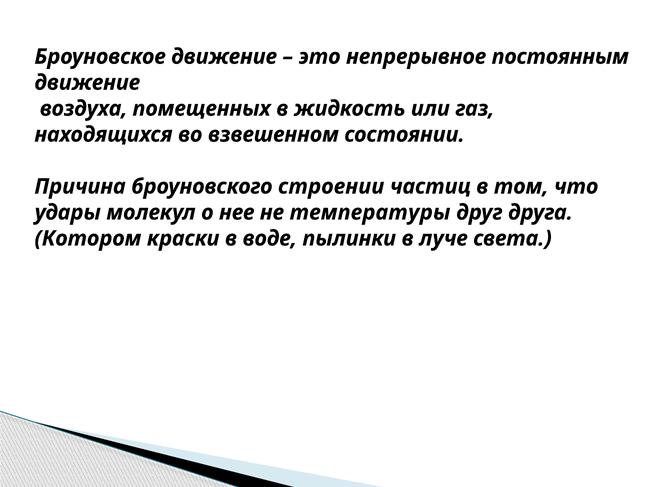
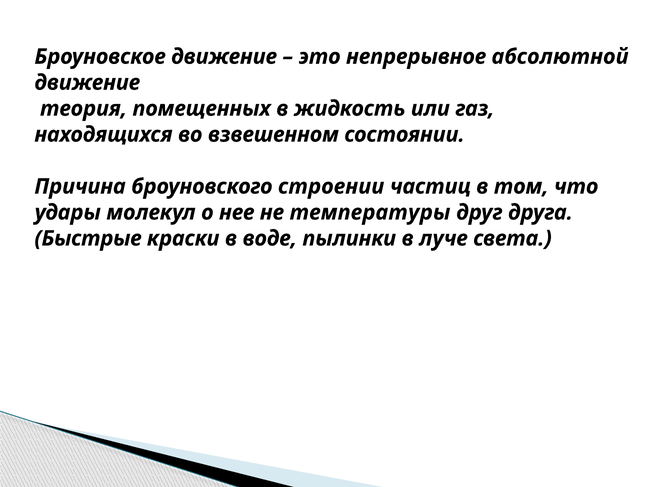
постоянным: постоянным -> абсолютной
воздуха: воздуха -> теория
Котором: Котором -> Быстрые
